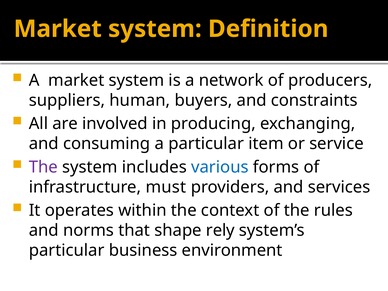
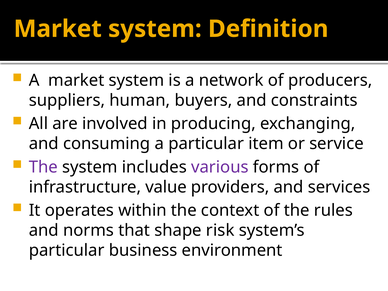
various colour: blue -> purple
must: must -> value
rely: rely -> risk
